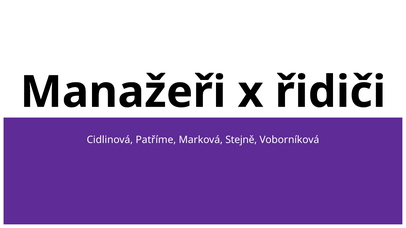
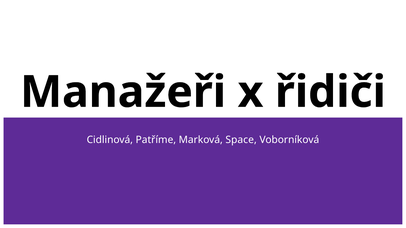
Stejně: Stejně -> Space
